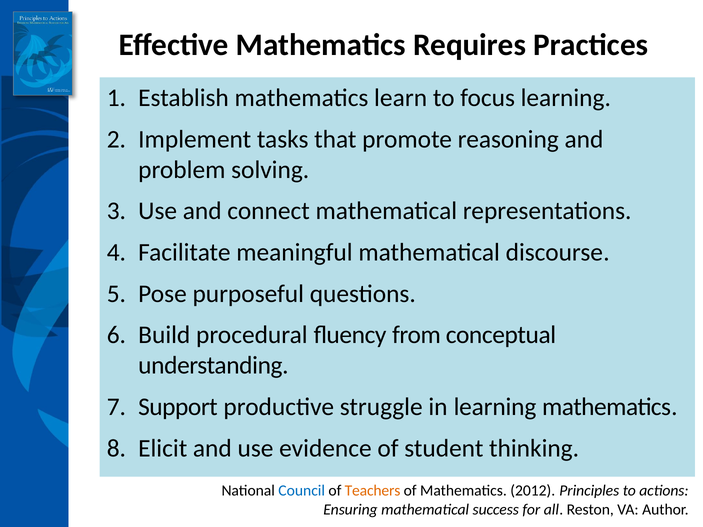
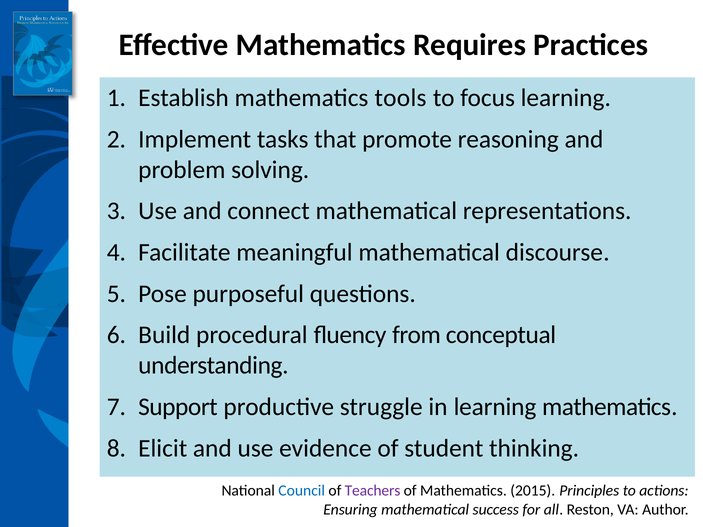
learn: learn -> tools
Teachers colour: orange -> purple
2012: 2012 -> 2015
